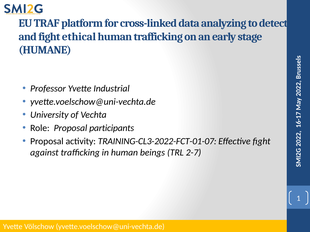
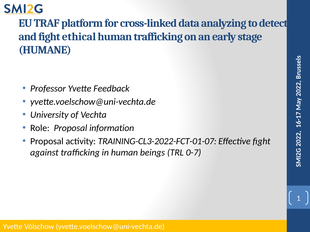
Industrial: Industrial -> Feedback
participants: participants -> information
2-7: 2-7 -> 0-7
